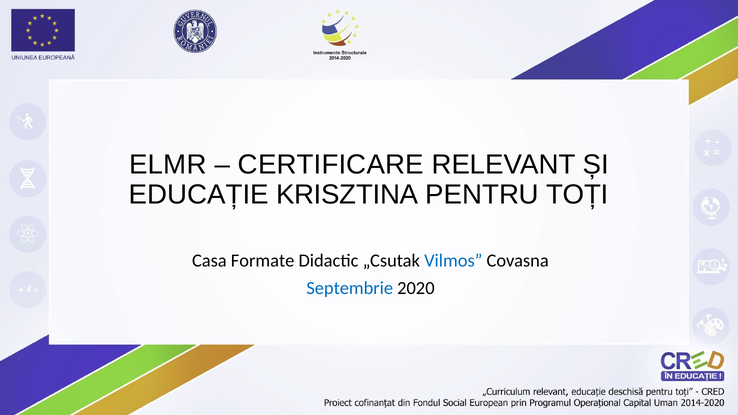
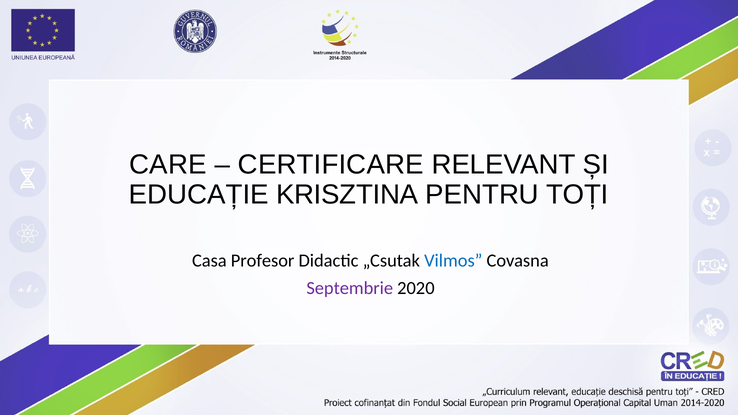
ELMR: ELMR -> CARE
Formate: Formate -> Profesor
Septembrie colour: blue -> purple
